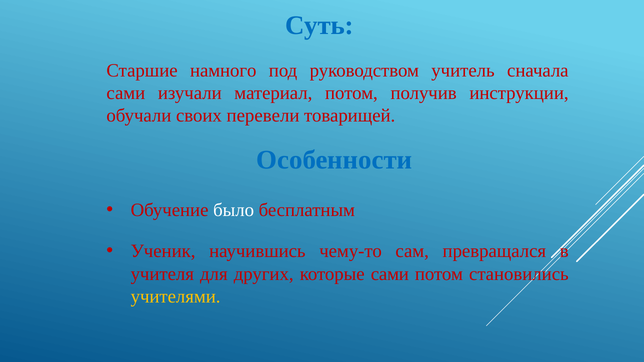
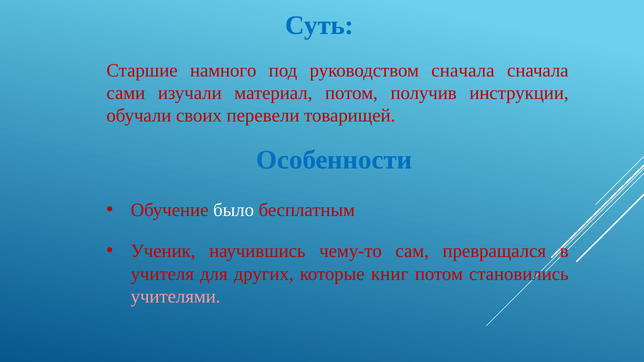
руководством учитель: учитель -> сначала
которые сами: сами -> книг
учителями colour: yellow -> pink
